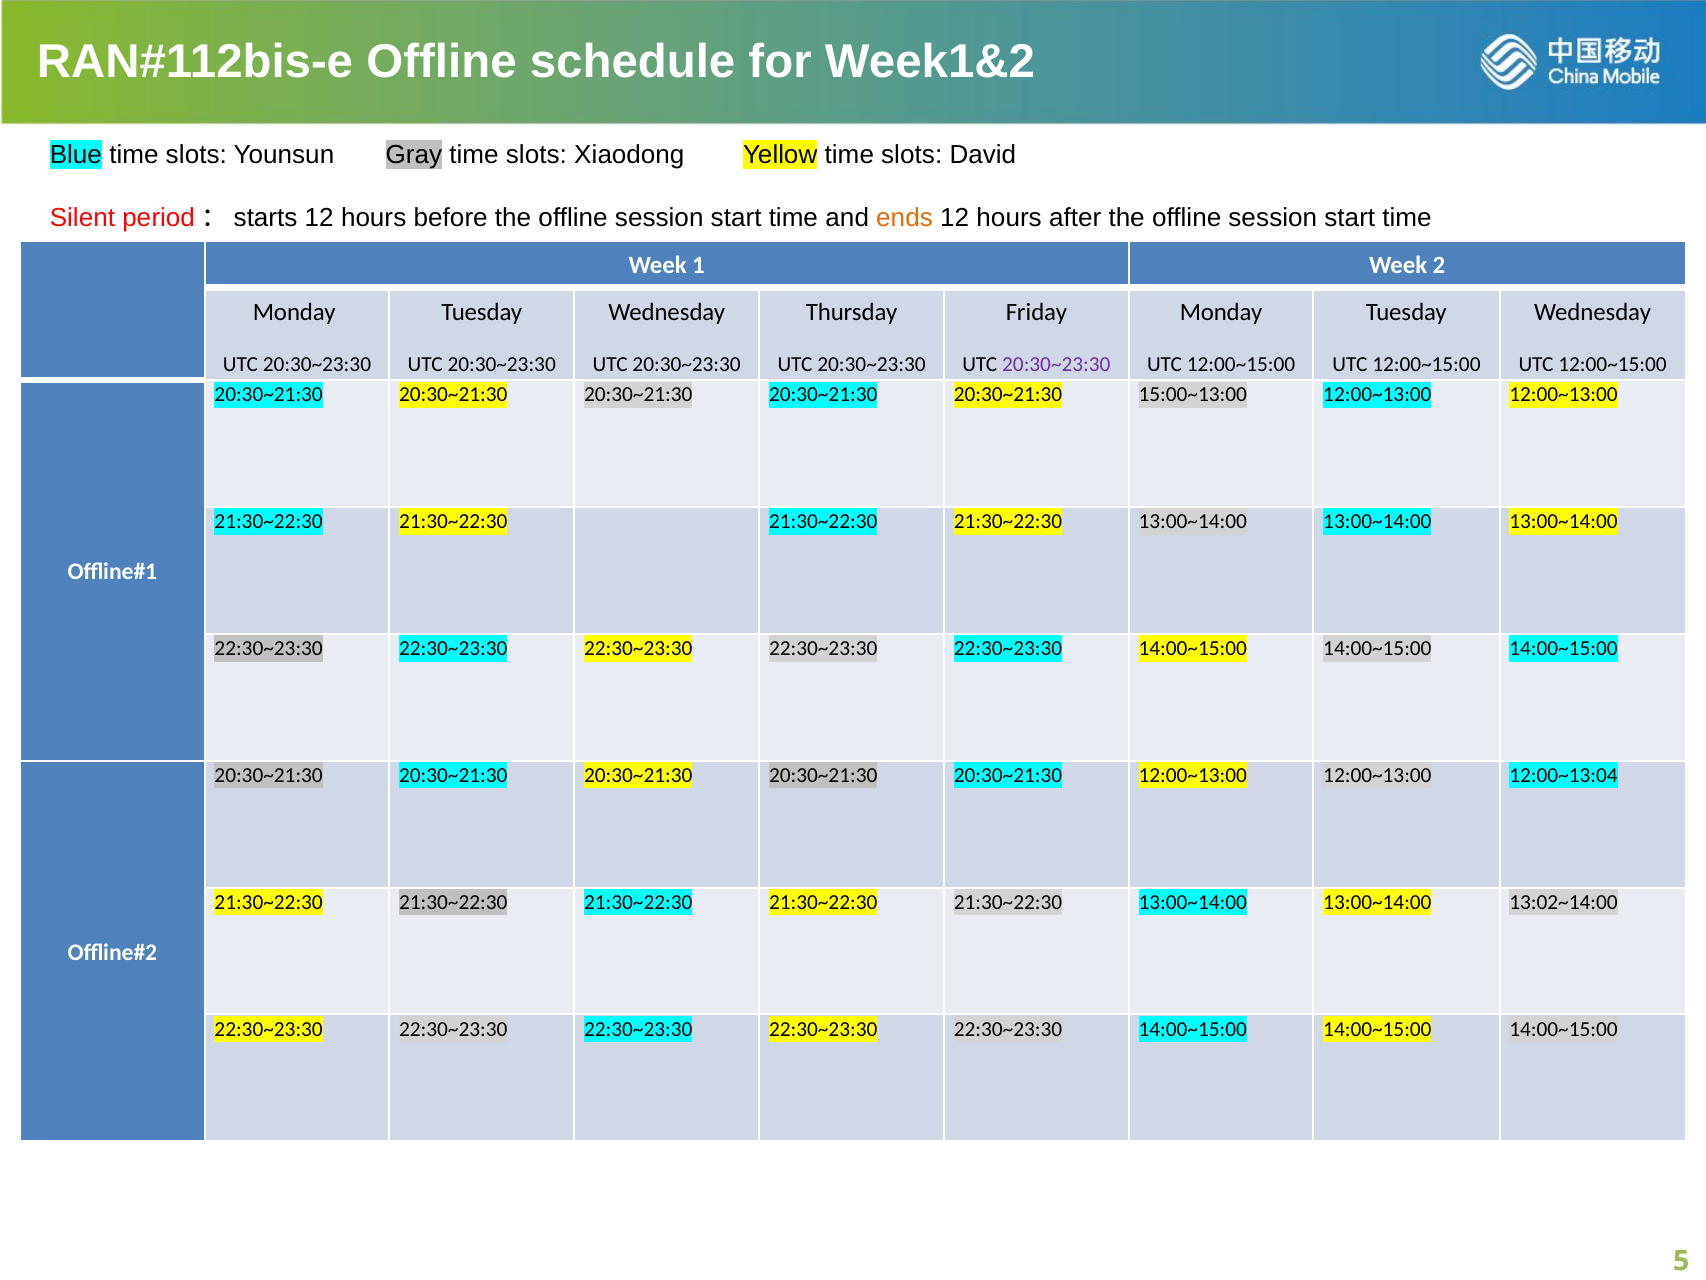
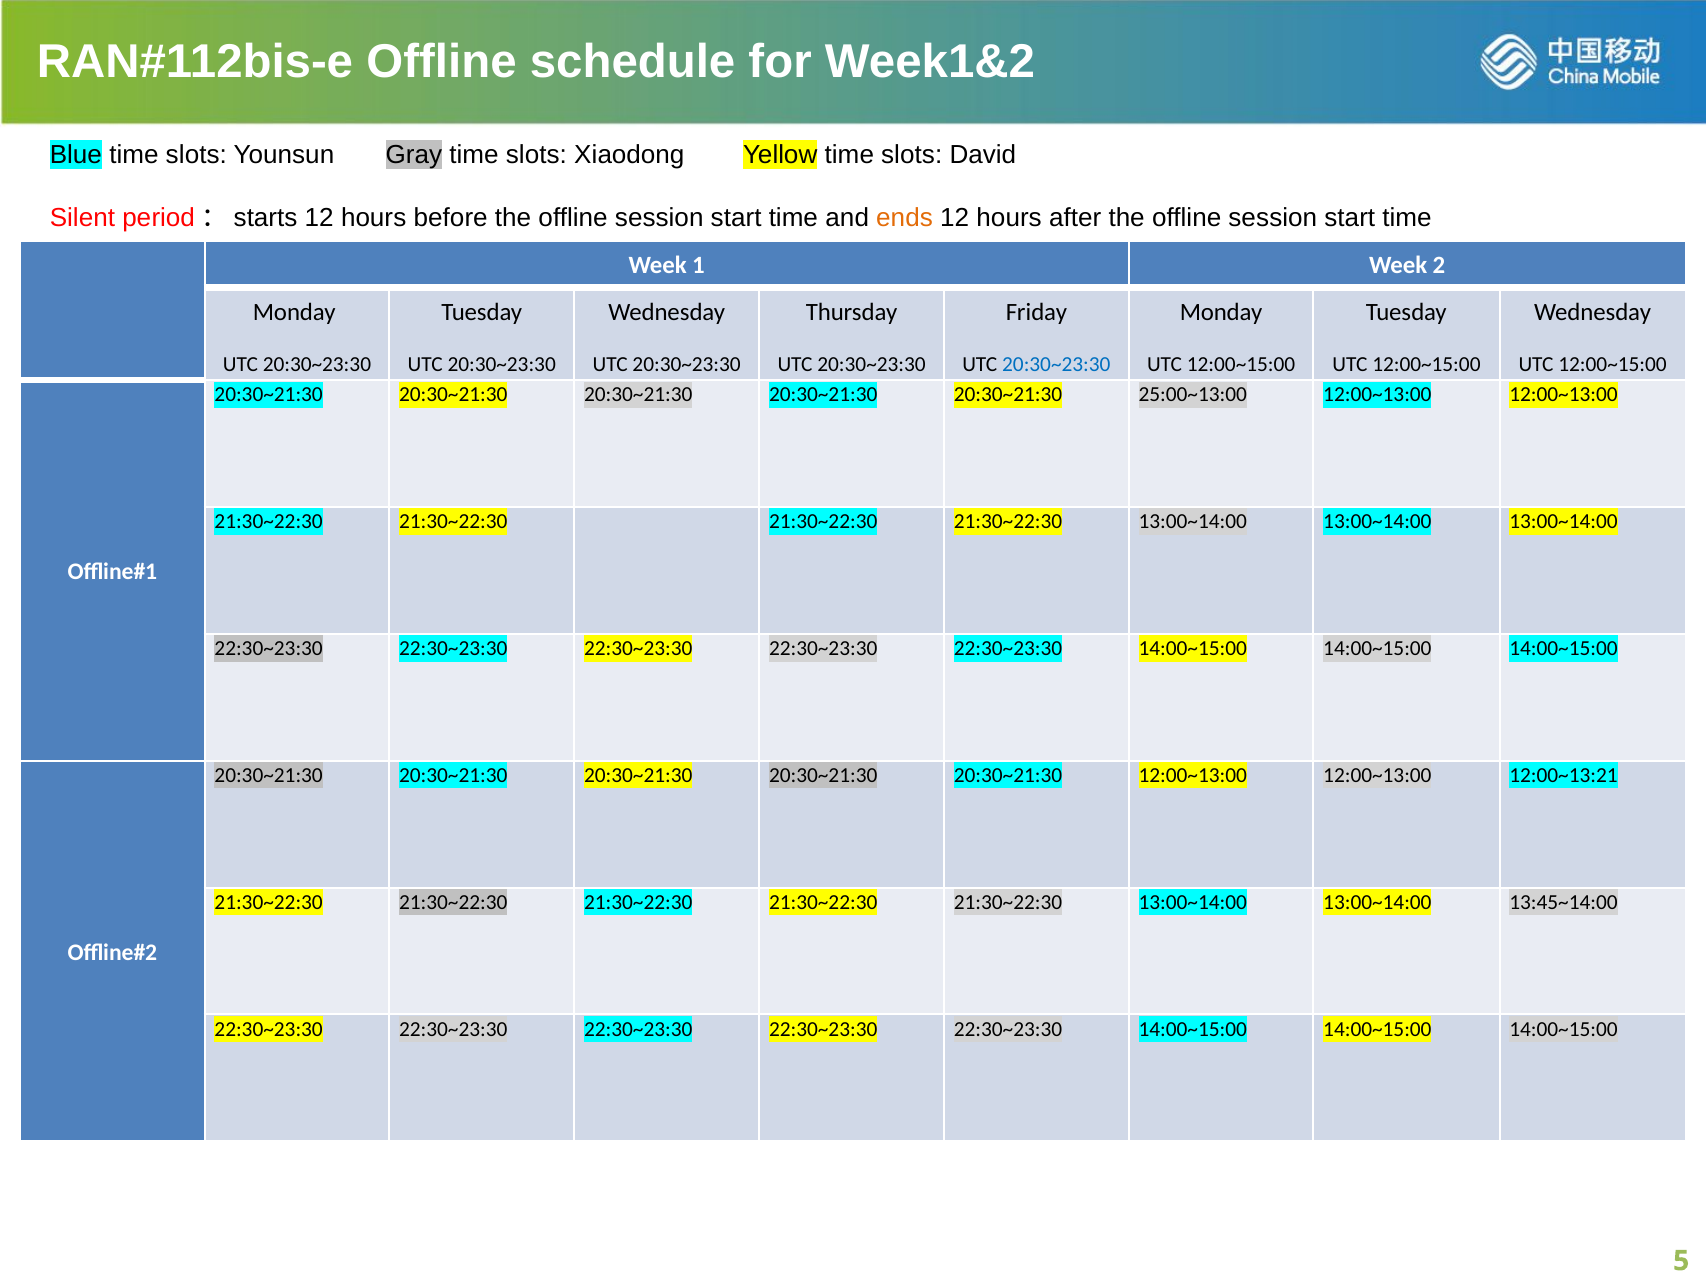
20:30~23:30 at (1056, 364) colour: purple -> blue
15:00~13:00: 15:00~13:00 -> 25:00~13:00
12:00~13:04: 12:00~13:04 -> 12:00~13:21
13:02~14:00: 13:02~14:00 -> 13:45~14:00
